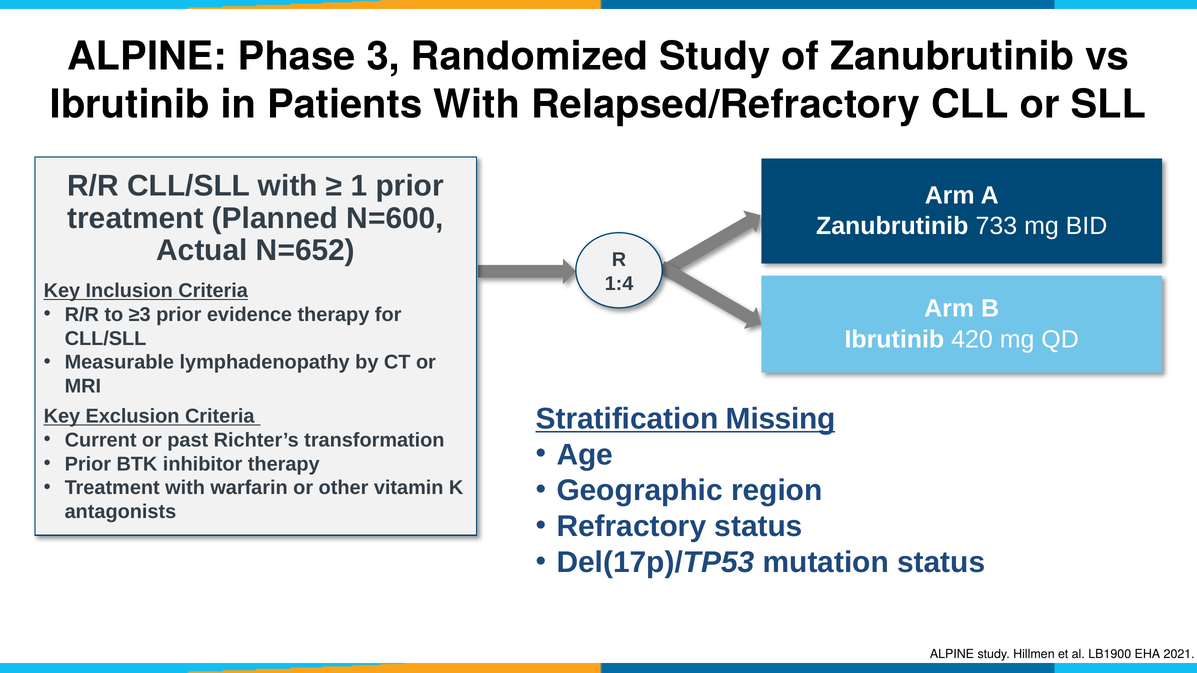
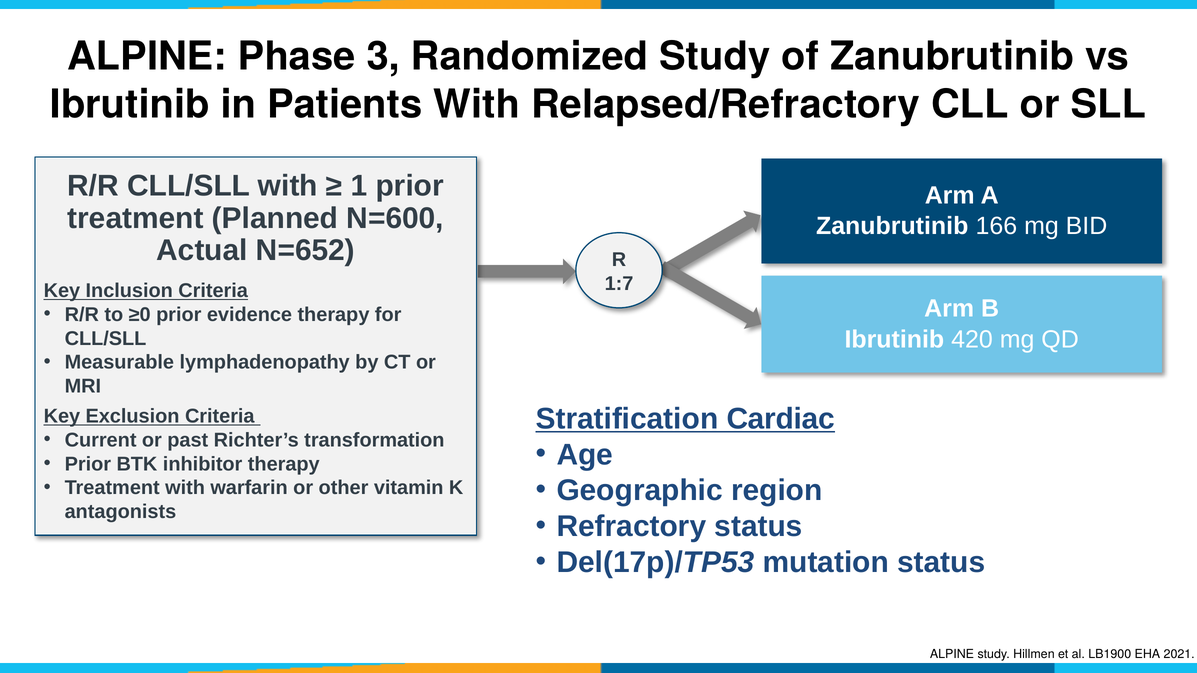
733: 733 -> 166
1:4: 1:4 -> 1:7
≥3: ≥3 -> ≥0
Missing: Missing -> Cardiac
